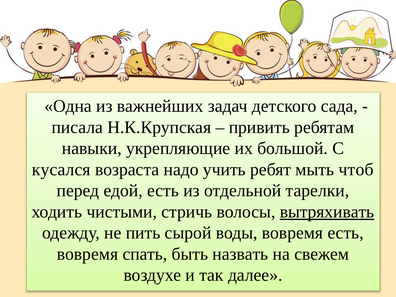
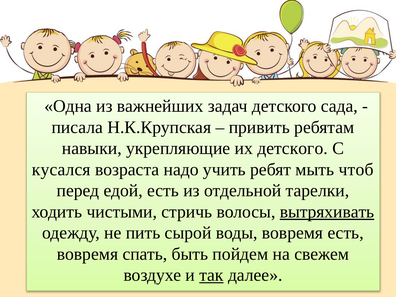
их большой: большой -> детского
назвать: назвать -> пойдем
так underline: none -> present
